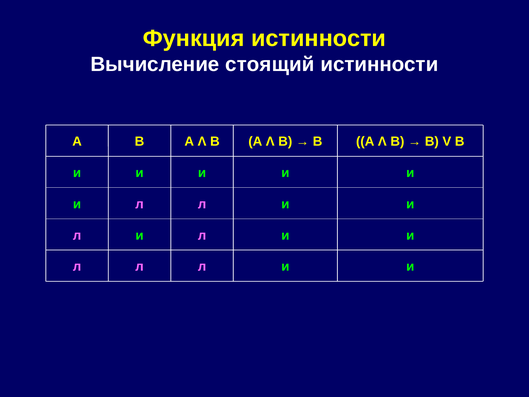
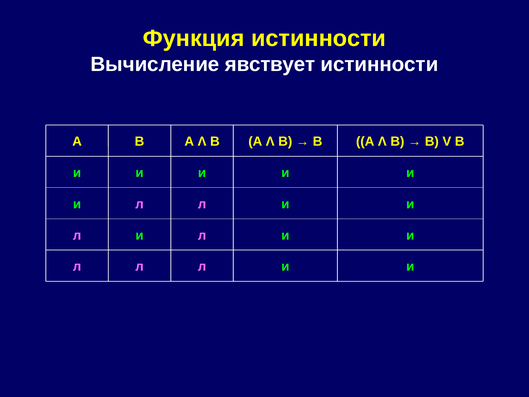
стоящий: стоящий -> явствует
